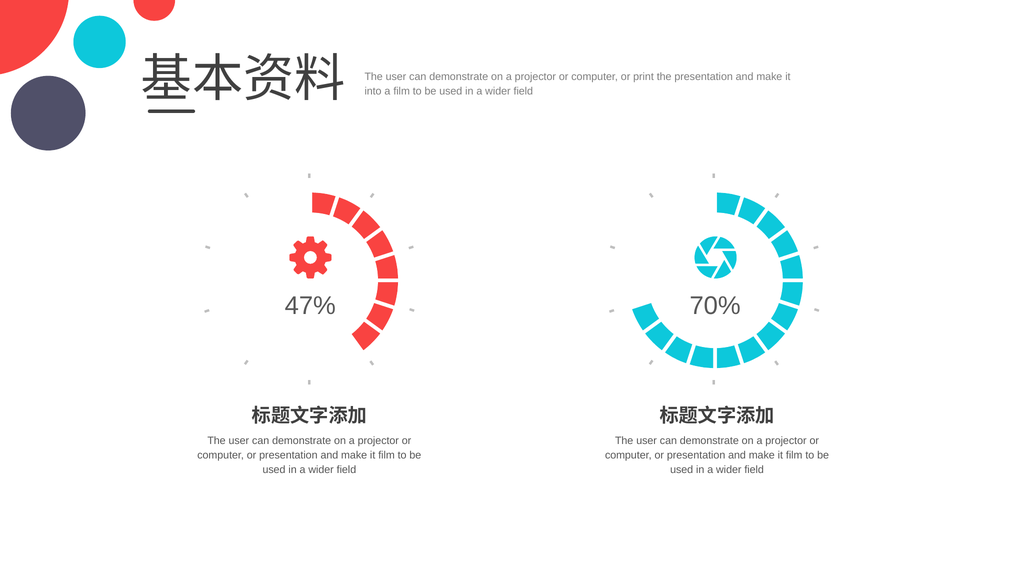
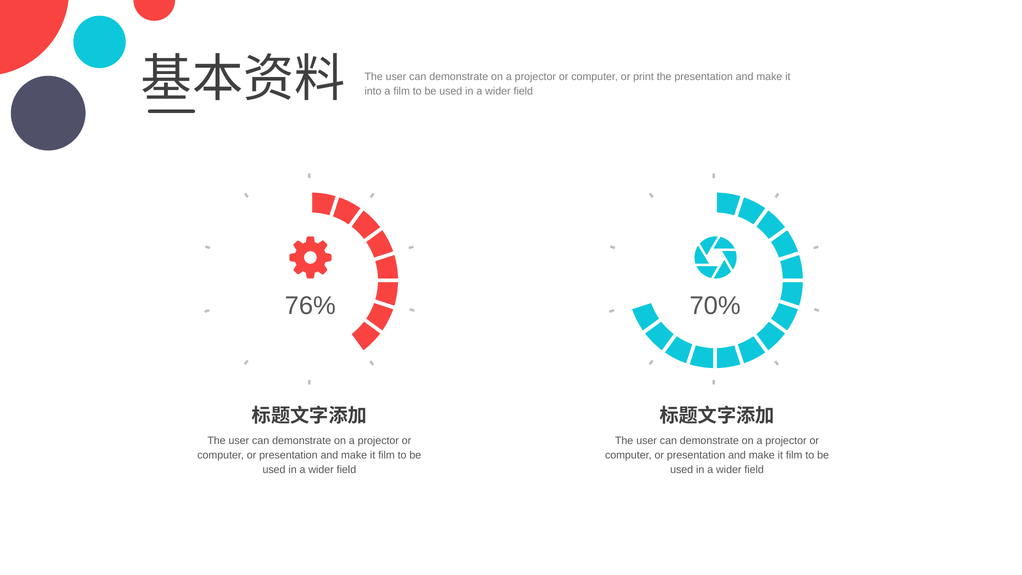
47%: 47% -> 76%
